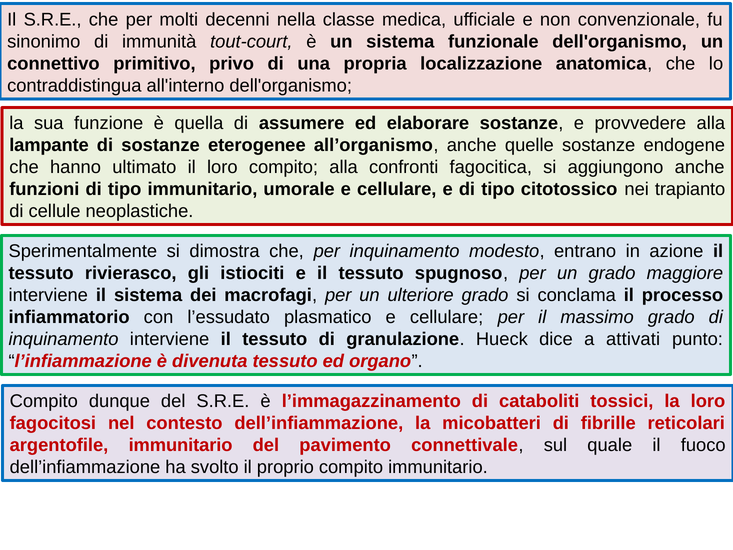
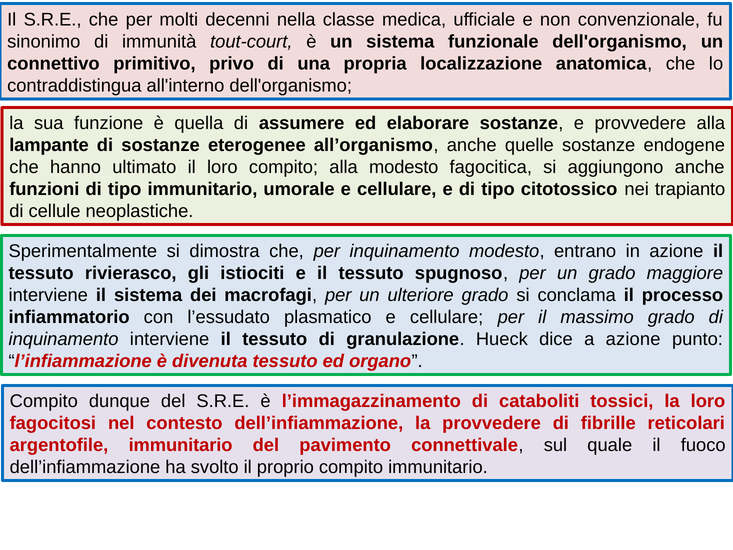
alla confronti: confronti -> modesto
a attivati: attivati -> azione
la micobatteri: micobatteri -> provvedere
